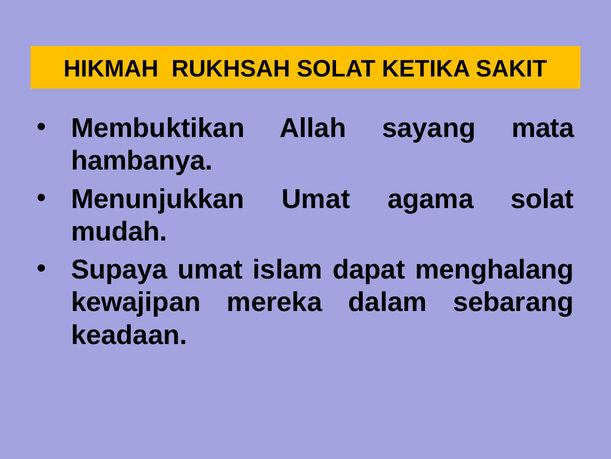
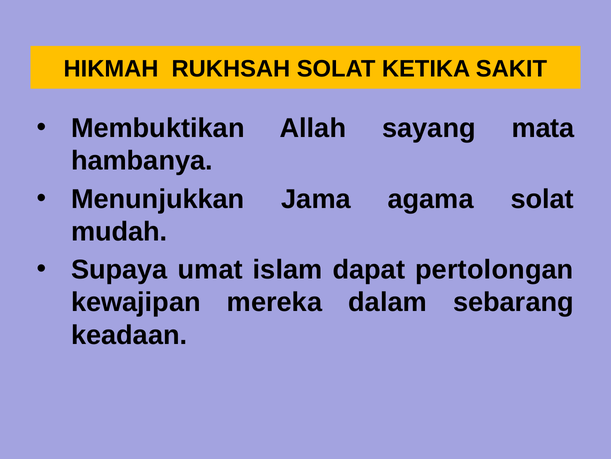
Menunjukkan Umat: Umat -> Jama
menghalang: menghalang -> pertolongan
